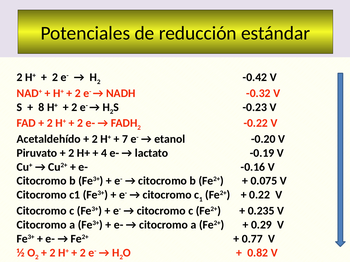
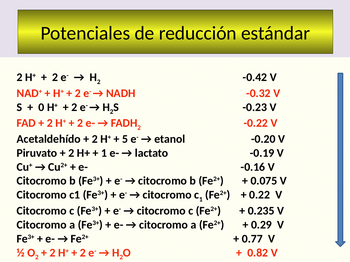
8: 8 -> 0
7: 7 -> 5
4 at (104, 153): 4 -> 1
